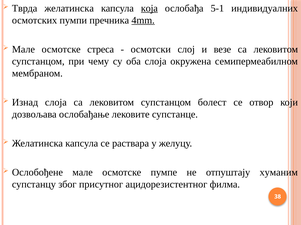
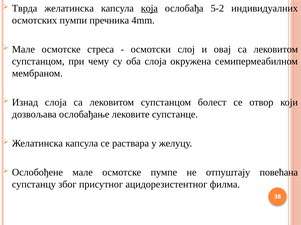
5-1: 5-1 -> 5-2
4mm underline: present -> none
везе: везе -> овај
хуманим: хуманим -> повећана
